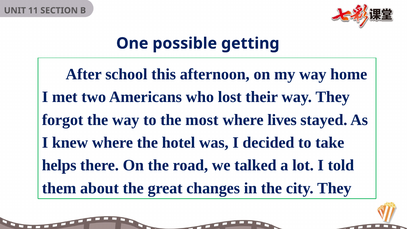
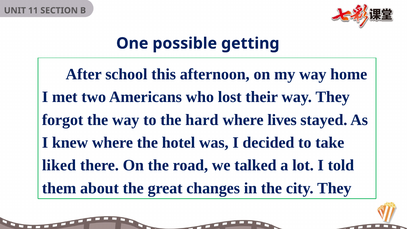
most: most -> hard
helps: helps -> liked
